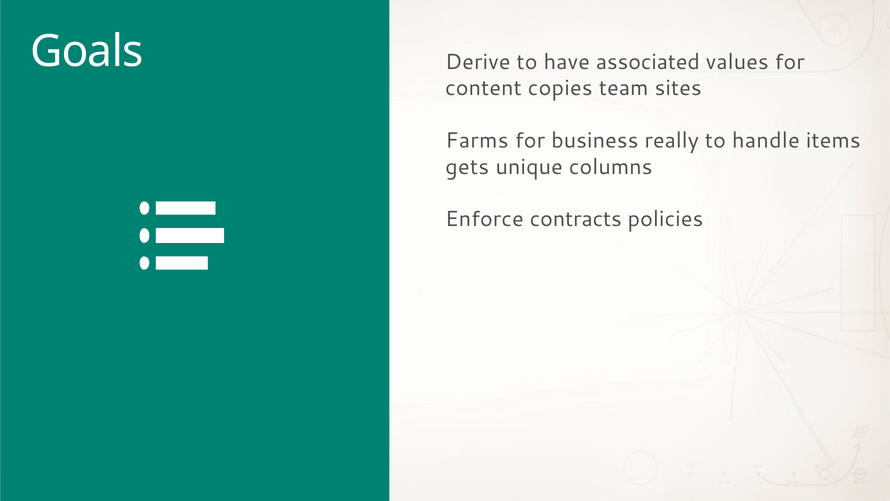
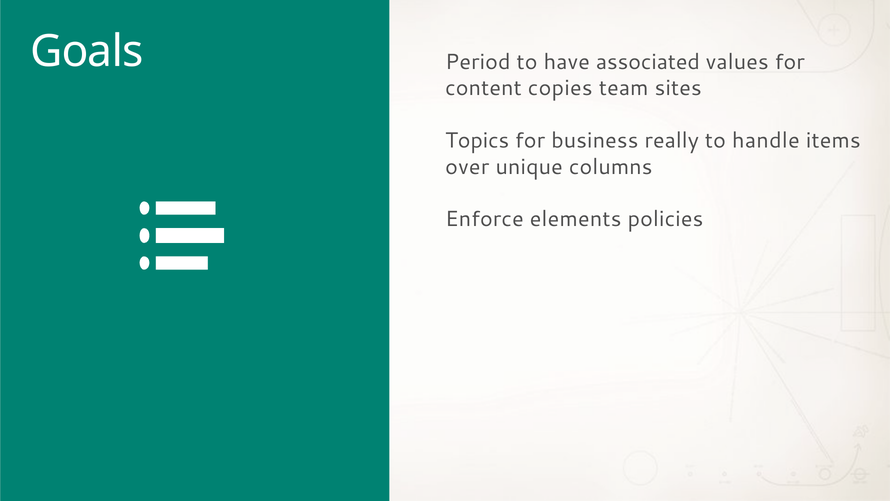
Derive: Derive -> Period
Farms: Farms -> Topics
gets: gets -> over
contracts: contracts -> elements
